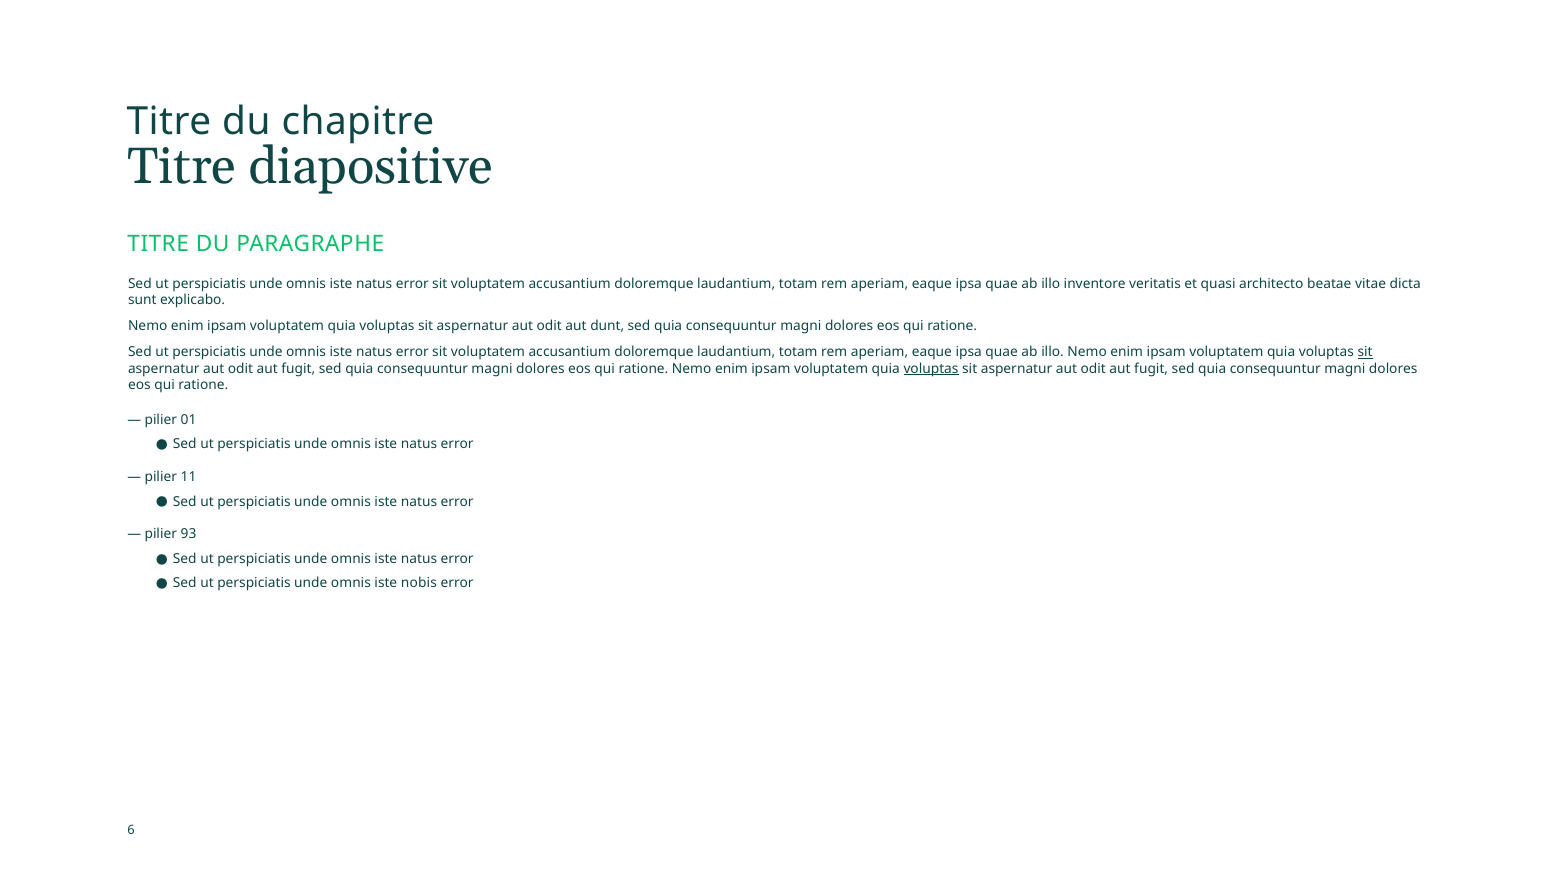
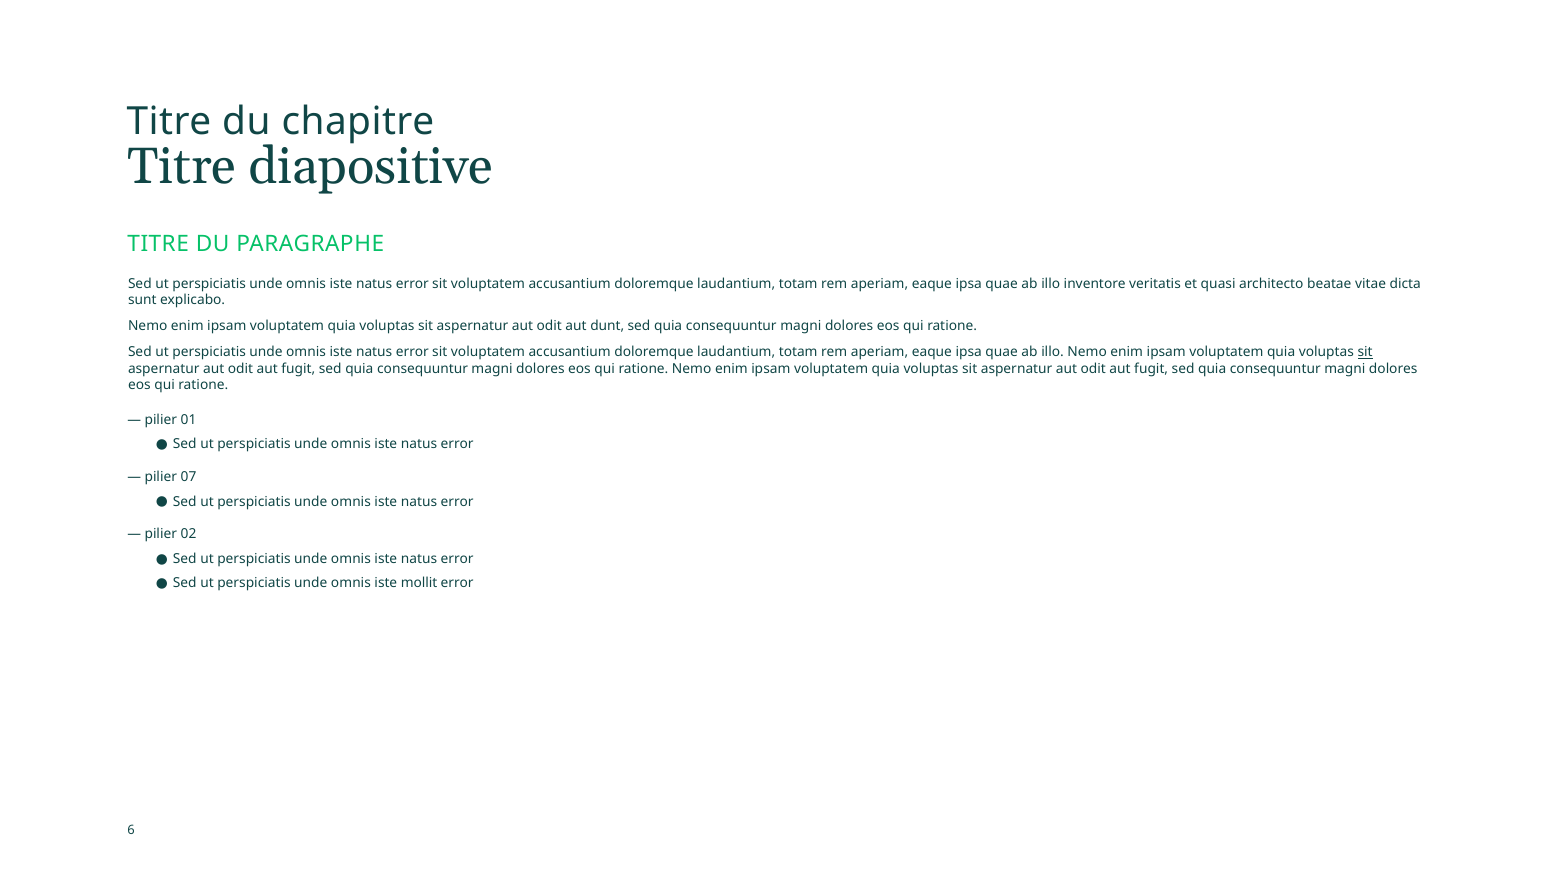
voluptas at (931, 369) underline: present -> none
11: 11 -> 07
93: 93 -> 02
nobis: nobis -> mollit
